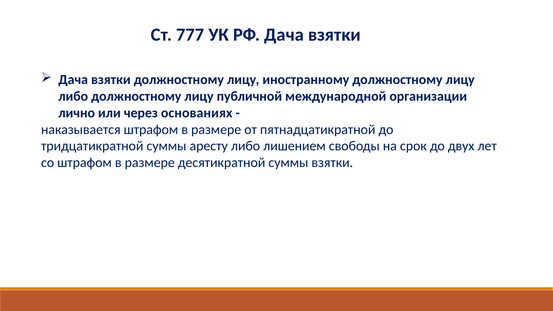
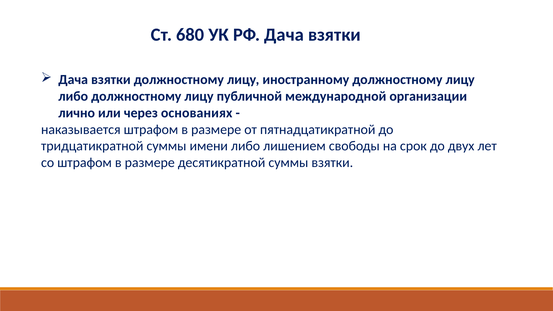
777: 777 -> 680
аресту: аресту -> имени
